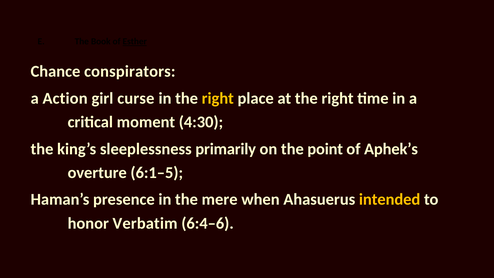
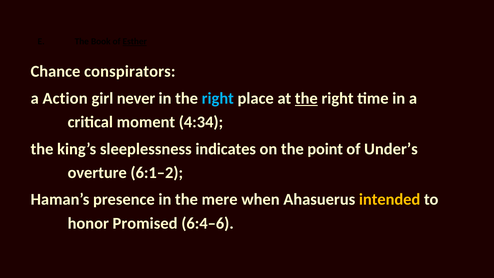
curse: curse -> never
right at (218, 98) colour: yellow -> light blue
the at (306, 98) underline: none -> present
4:30: 4:30 -> 4:34
primarily: primarily -> indicates
Aphek’s: Aphek’s -> Under’s
6:1–5: 6:1–5 -> 6:1–2
Verbatim: Verbatim -> Promised
